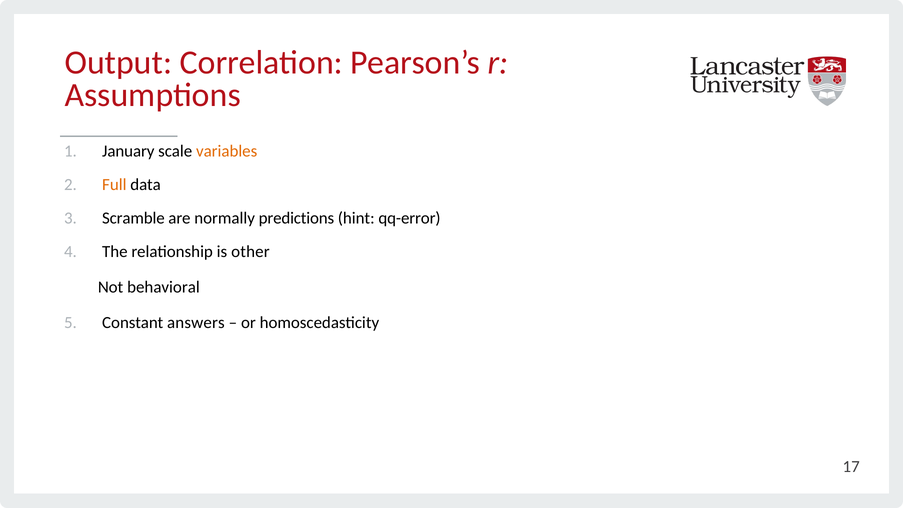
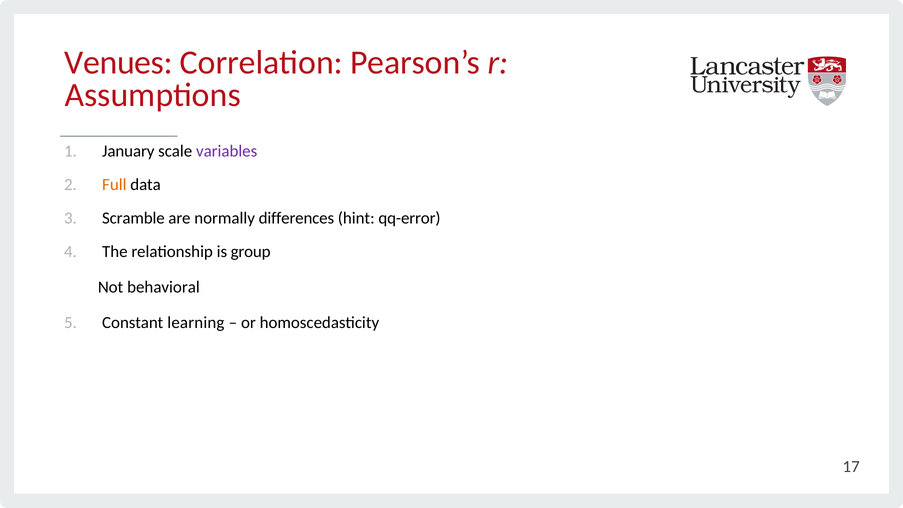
Output: Output -> Venues
variables colour: orange -> purple
predictions: predictions -> differences
other: other -> group
answers: answers -> learning
